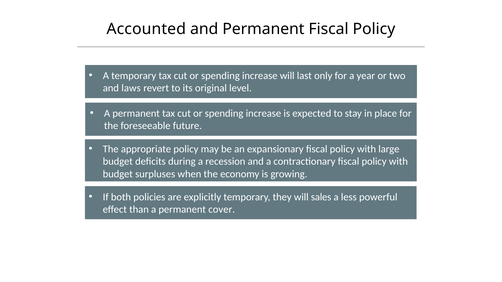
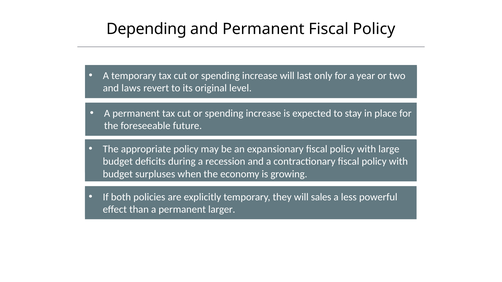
Accounted: Accounted -> Depending
cover: cover -> larger
